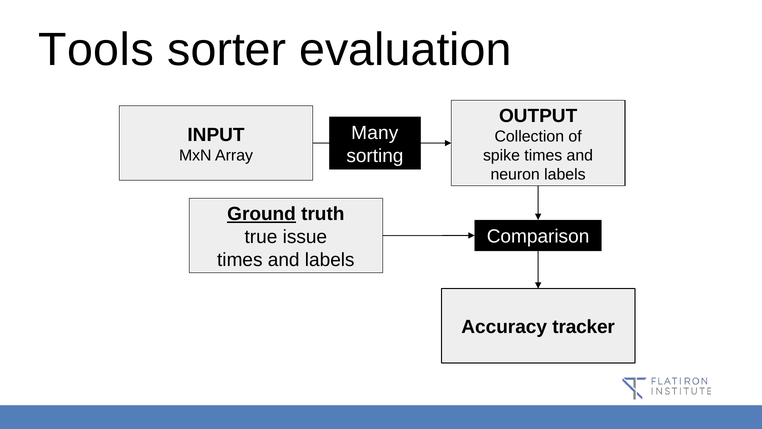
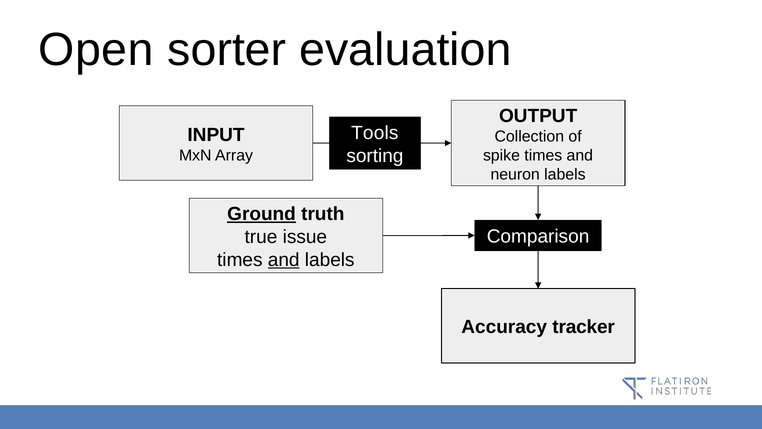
Tools: Tools -> Open
Many: Many -> Tools
and at (284, 260) underline: none -> present
